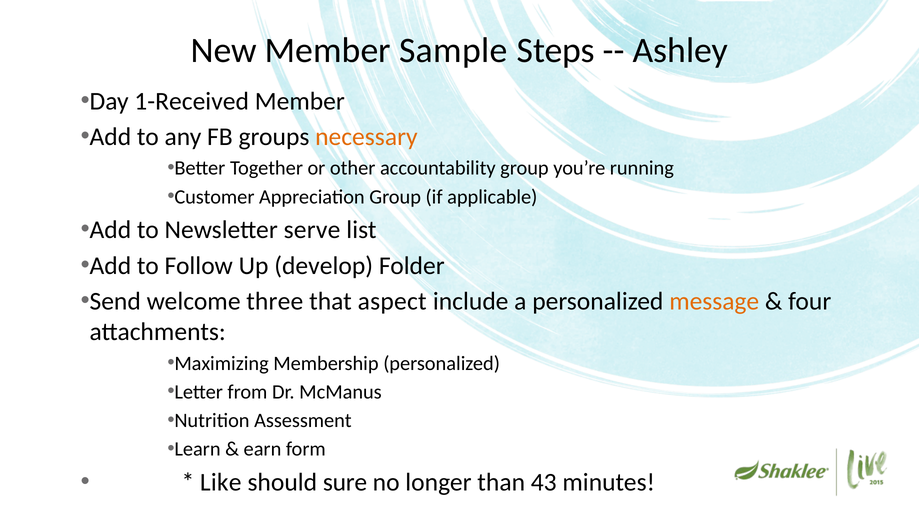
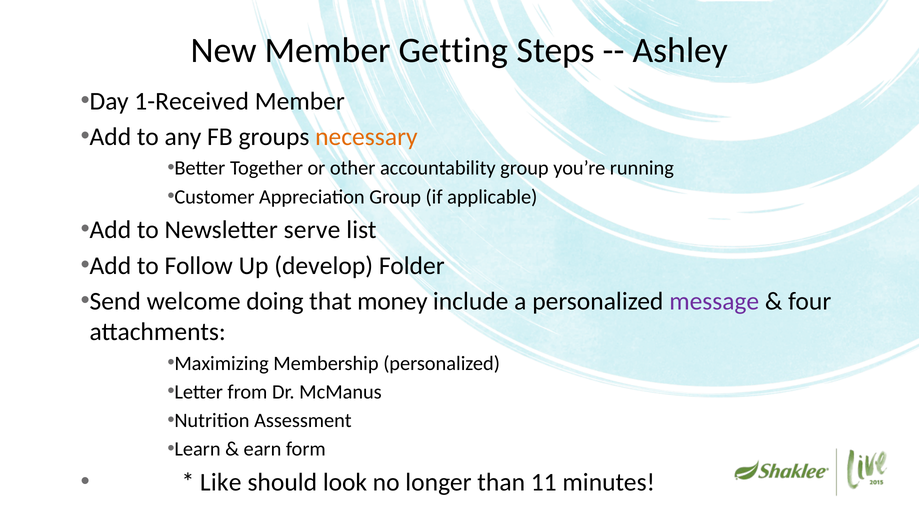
Sample: Sample -> Getting
three: three -> doing
aspect: aspect -> money
message colour: orange -> purple
sure: sure -> look
43: 43 -> 11
